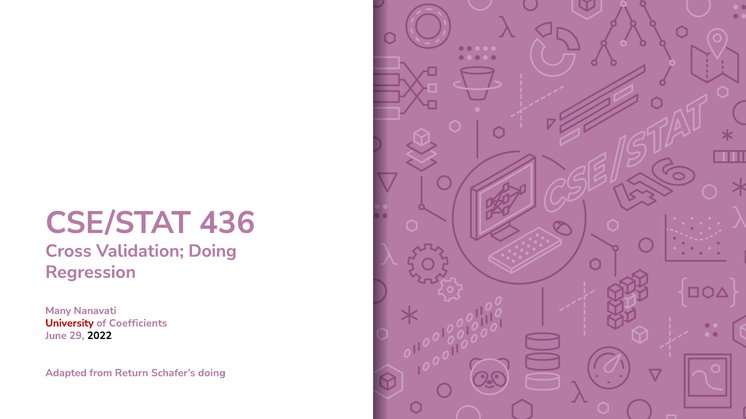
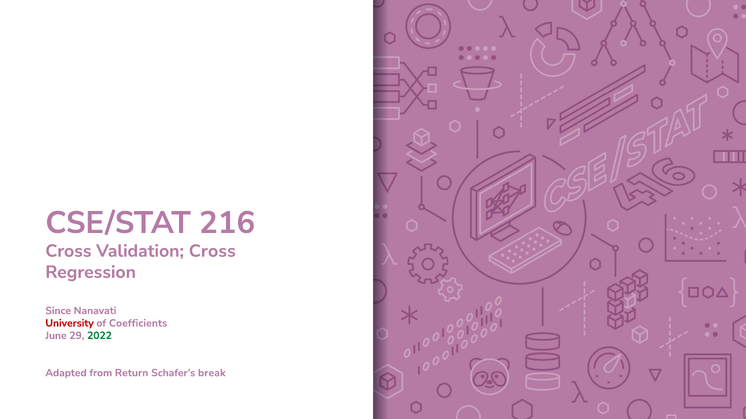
436: 436 -> 216
Validation Doing: Doing -> Cross
Many: Many -> Since
2022 colour: black -> green
Schafer’s doing: doing -> break
